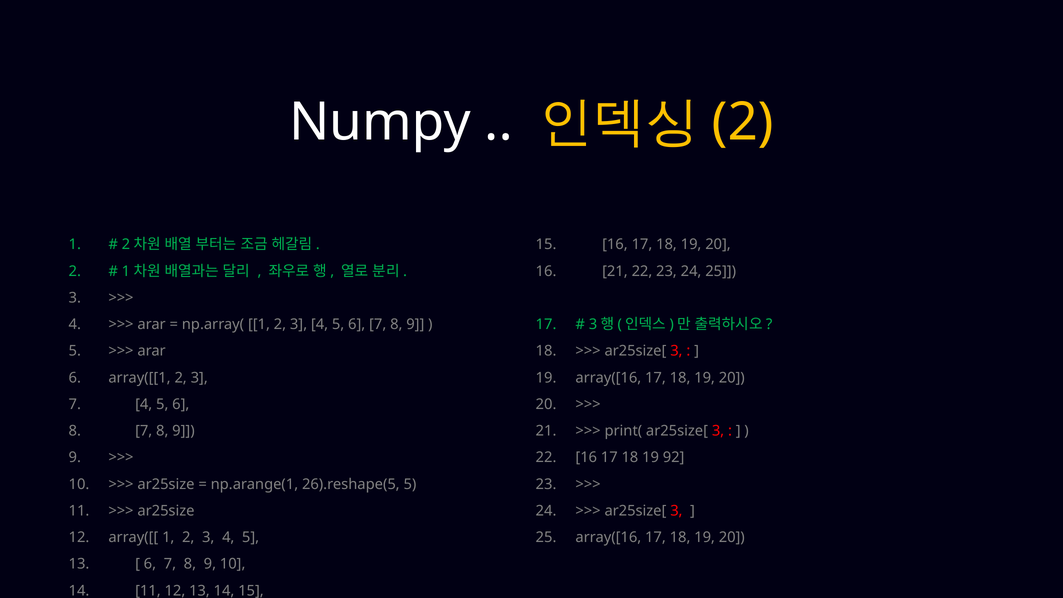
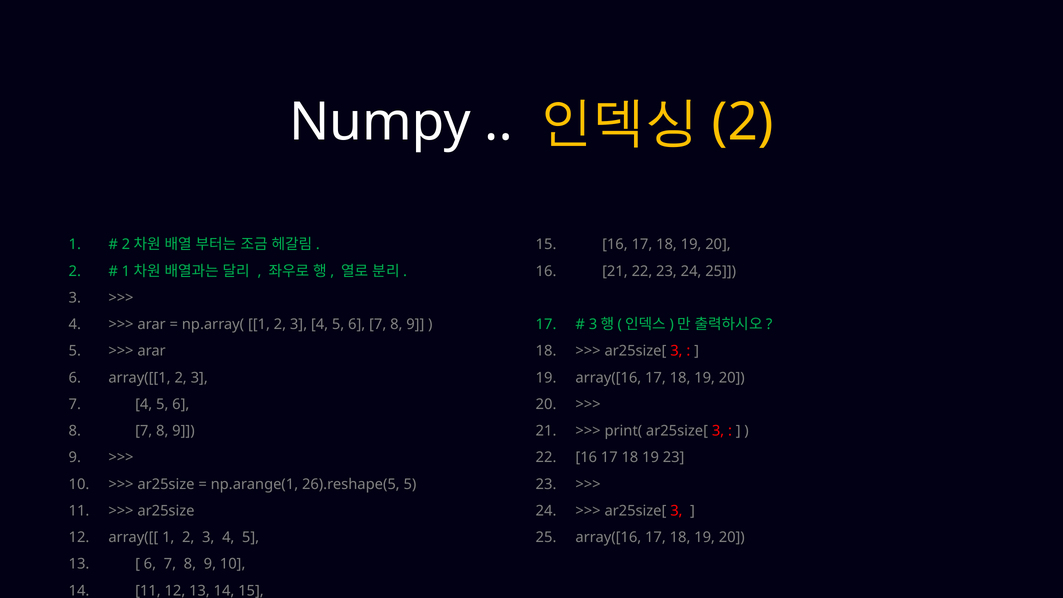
19 92: 92 -> 23
